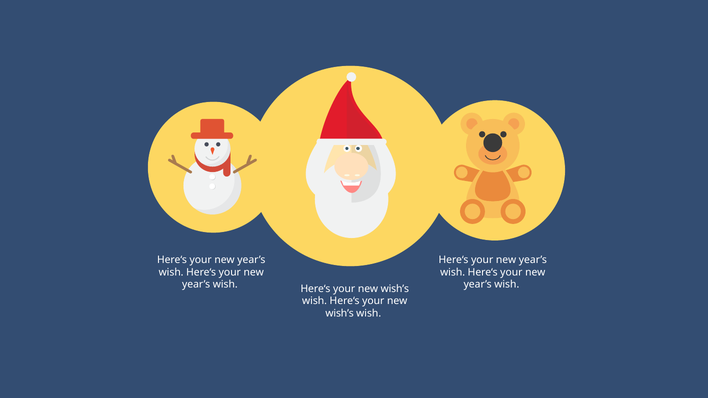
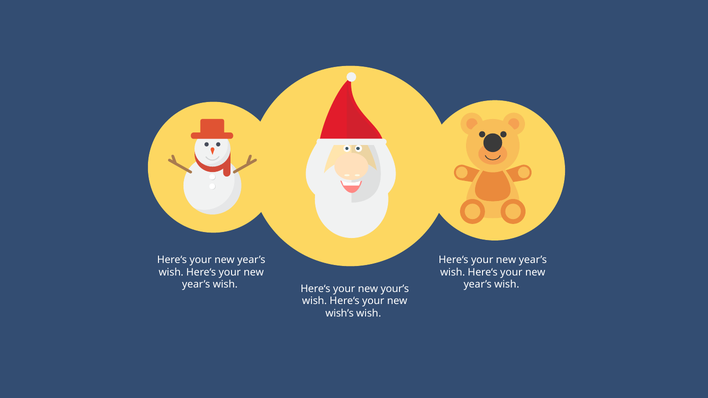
wish’s at (395, 289): wish’s -> your’s
